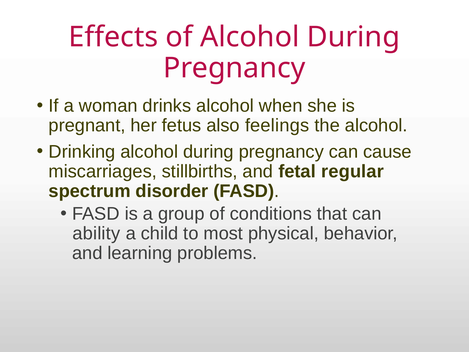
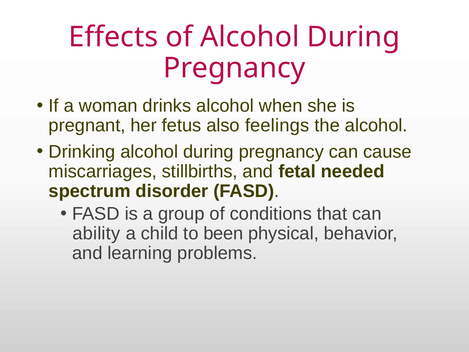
regular: regular -> needed
most: most -> been
